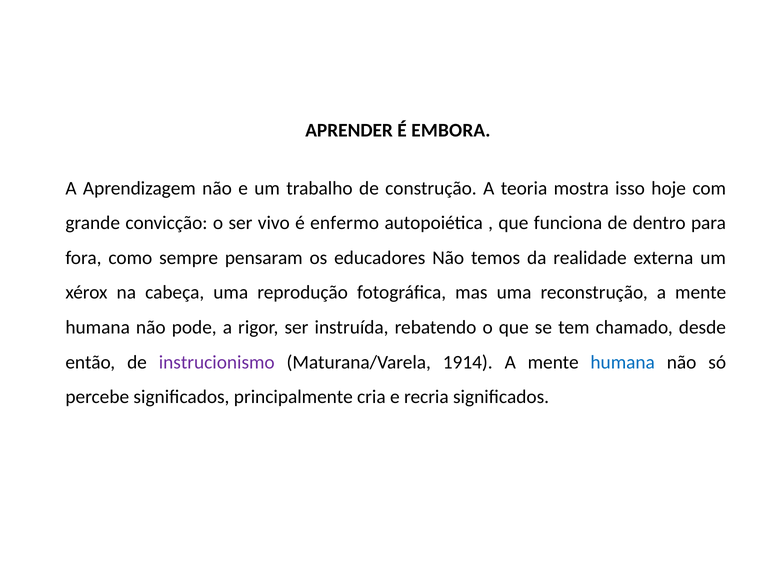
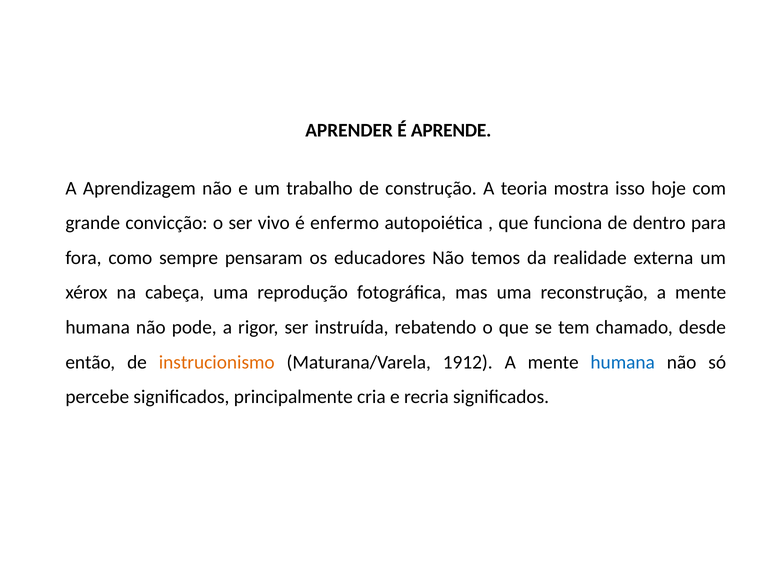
EMBORA: EMBORA -> APRENDE
instrucionismo colour: purple -> orange
1914: 1914 -> 1912
